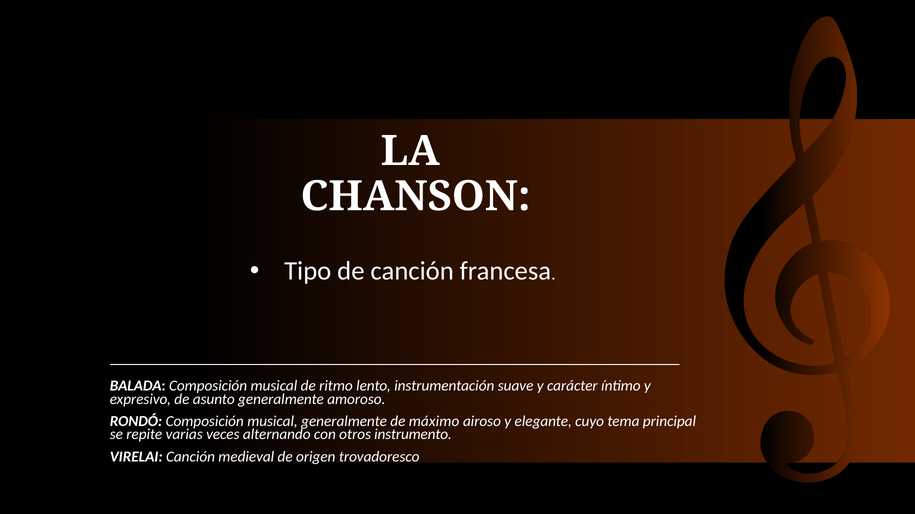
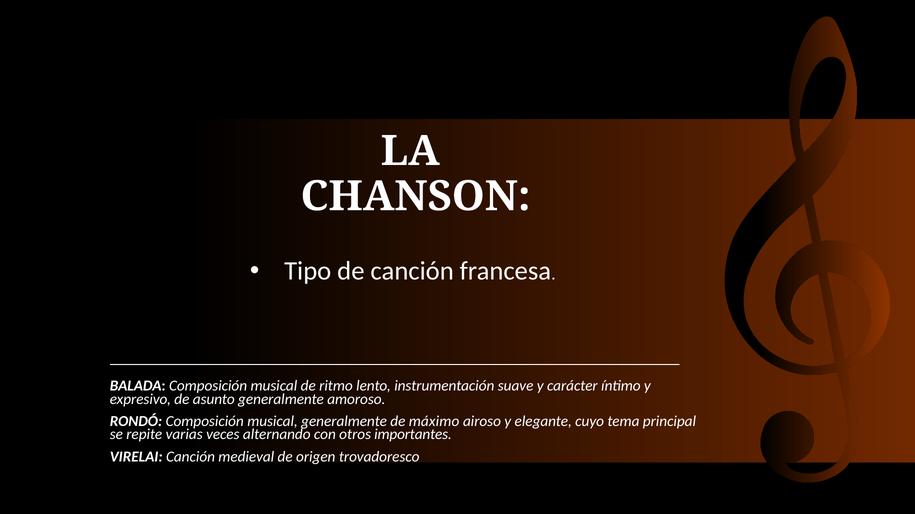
instrumento: instrumento -> importantes
